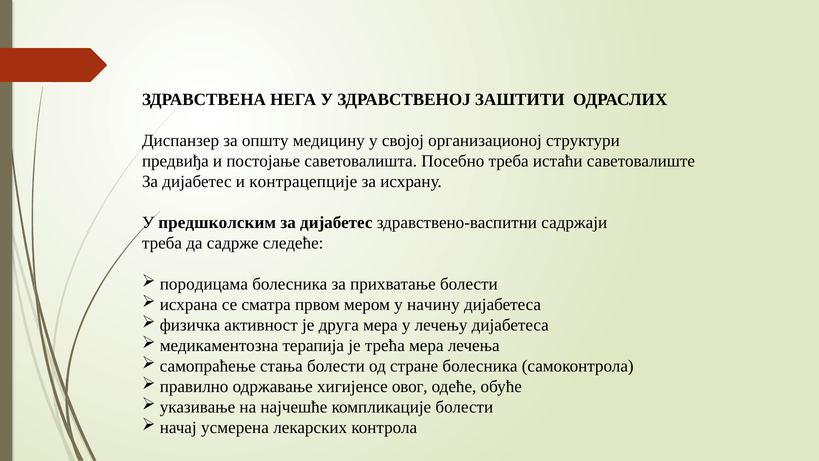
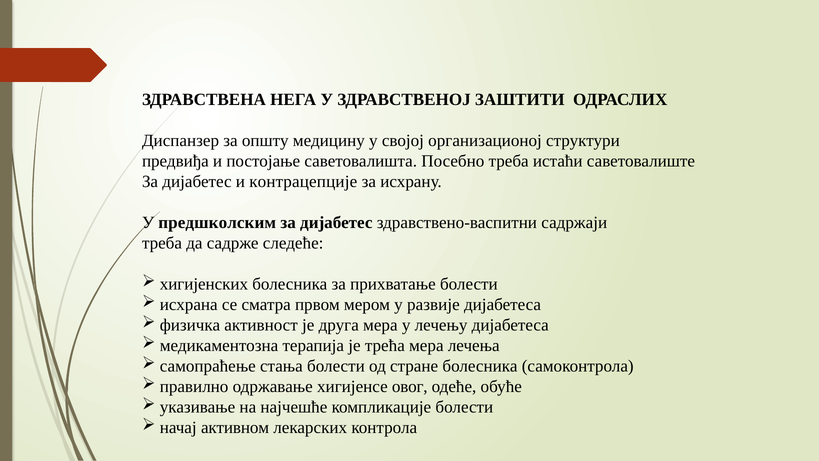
породицама: породицама -> хигијенских
начину: начину -> развије
усмерена: усмерена -> активном
